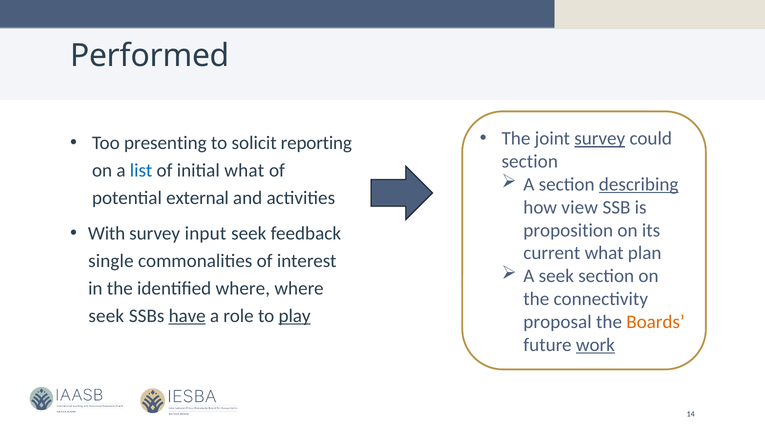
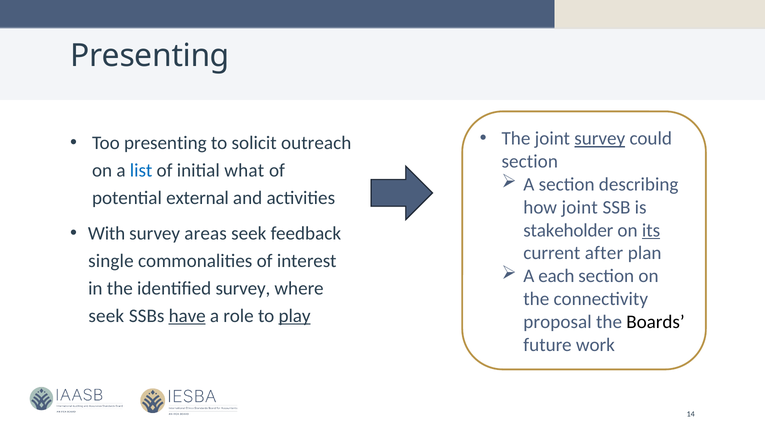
Performed at (150, 56): Performed -> Presenting
reporting: reporting -> outreach
describing underline: present -> none
how view: view -> joint
proposition: proposition -> stakeholder
its underline: none -> present
input: input -> areas
current what: what -> after
A seek: seek -> each
identified where: where -> survey
Boards colour: orange -> black
work underline: present -> none
